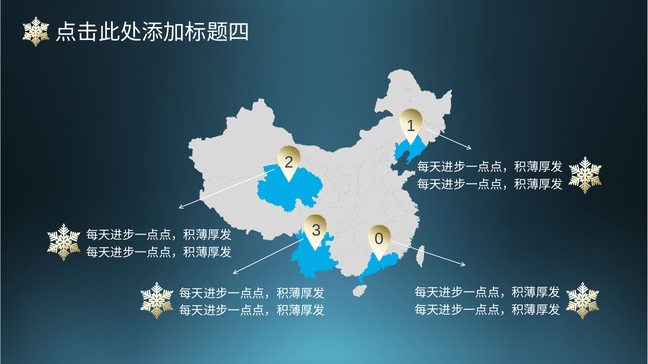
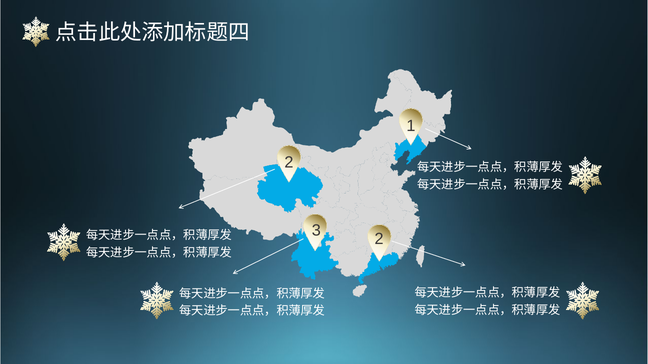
3 0: 0 -> 2
